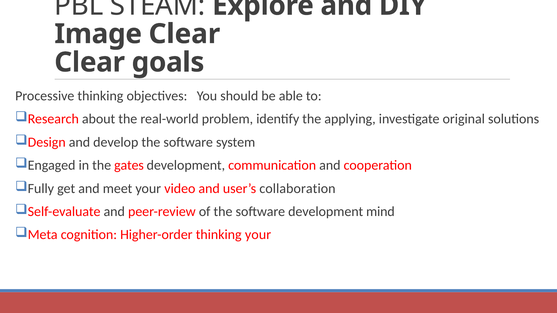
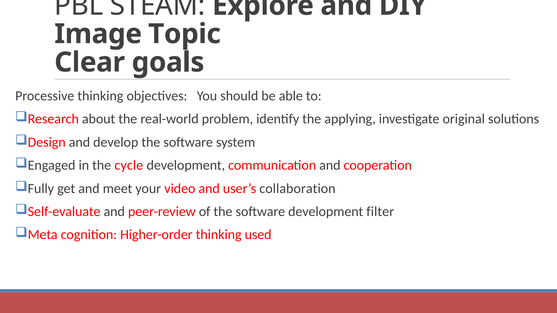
Image Clear: Clear -> Topic
gates: gates -> cycle
mind: mind -> filter
thinking your: your -> used
